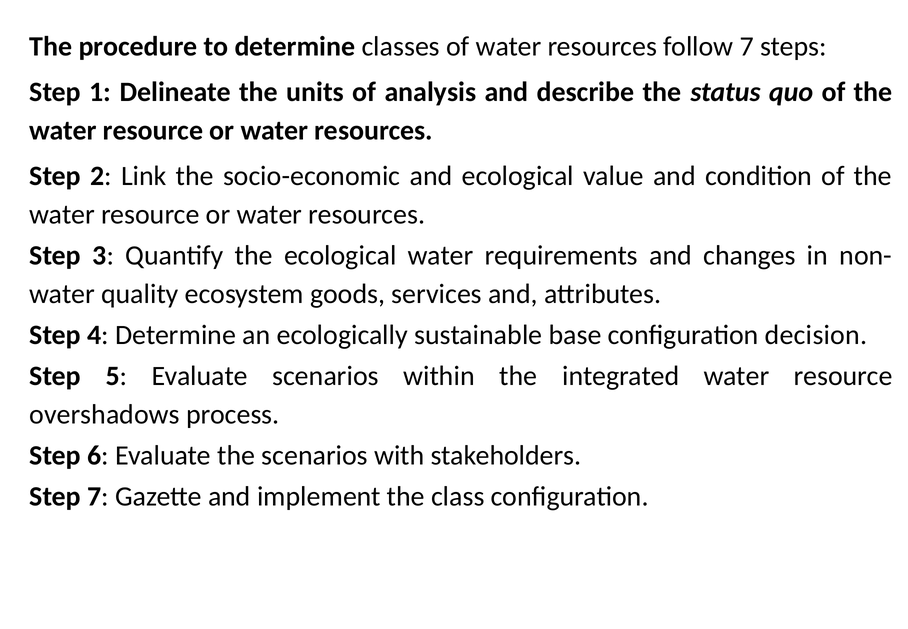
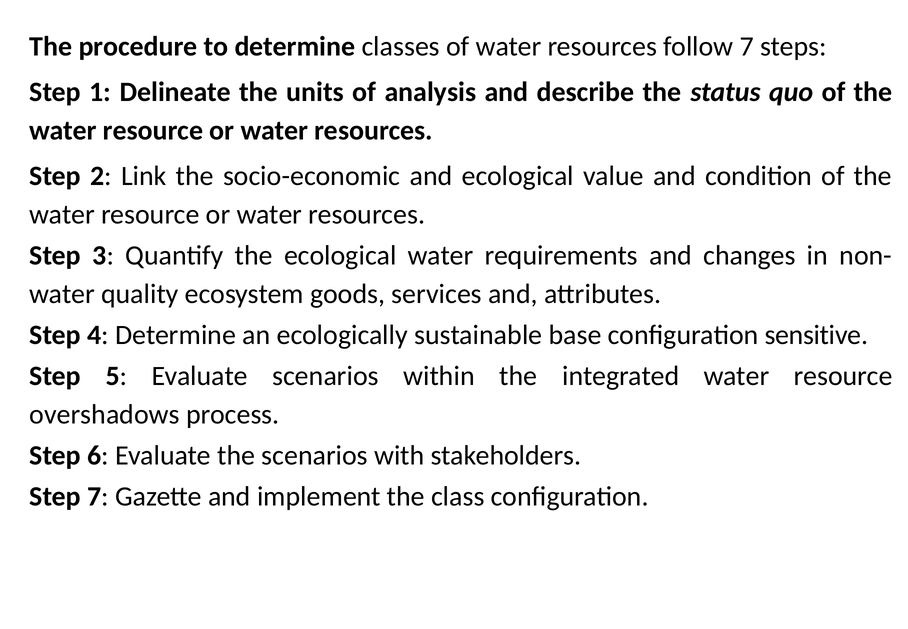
decision: decision -> sensitive
